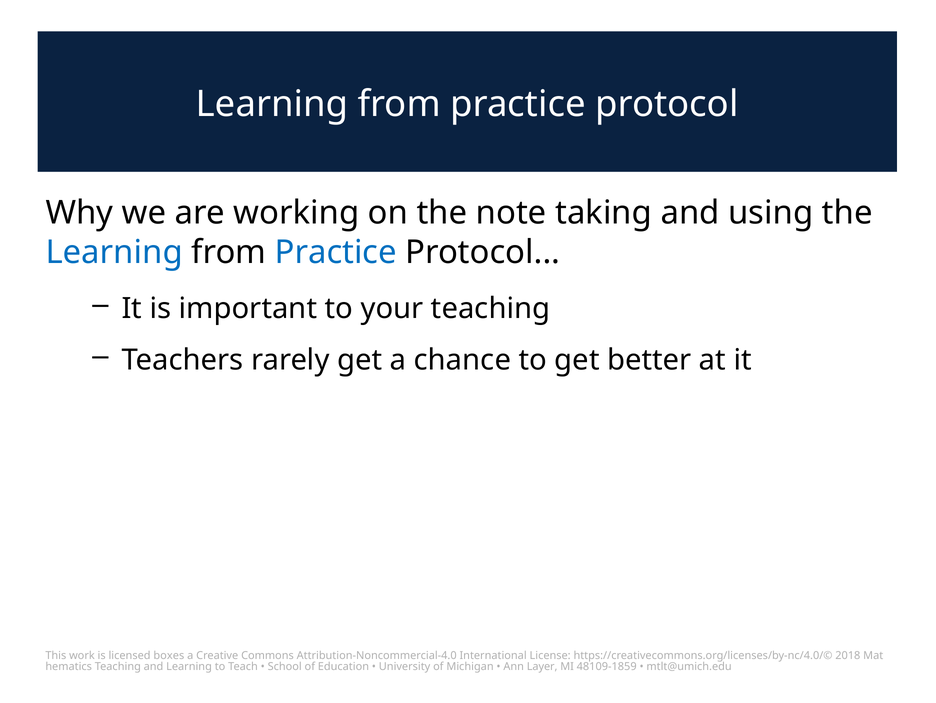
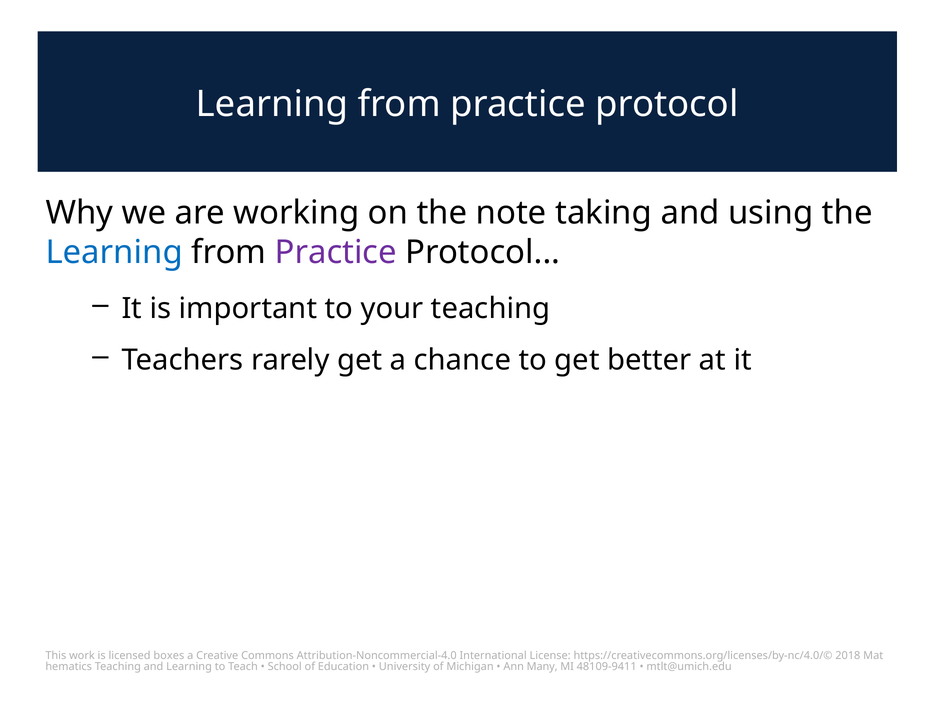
Practice at (336, 252) colour: blue -> purple
Layer: Layer -> Many
48109-1859: 48109-1859 -> 48109-9411
